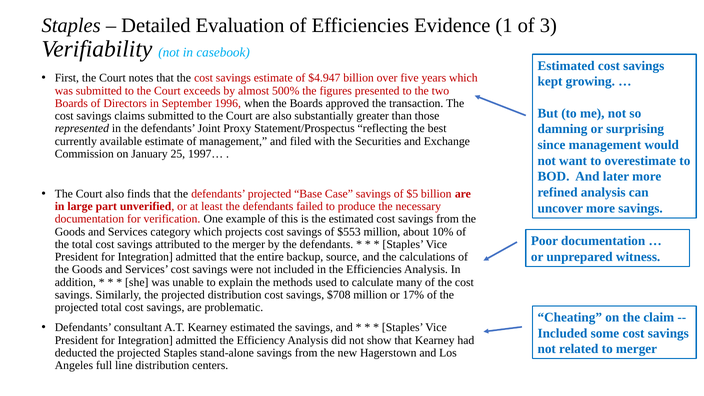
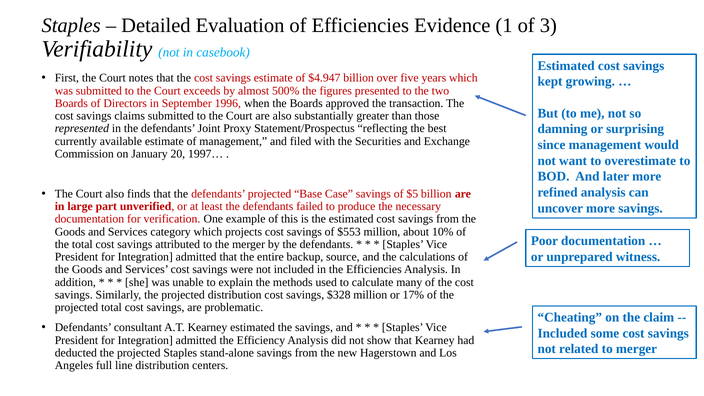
25: 25 -> 20
$708: $708 -> $328
